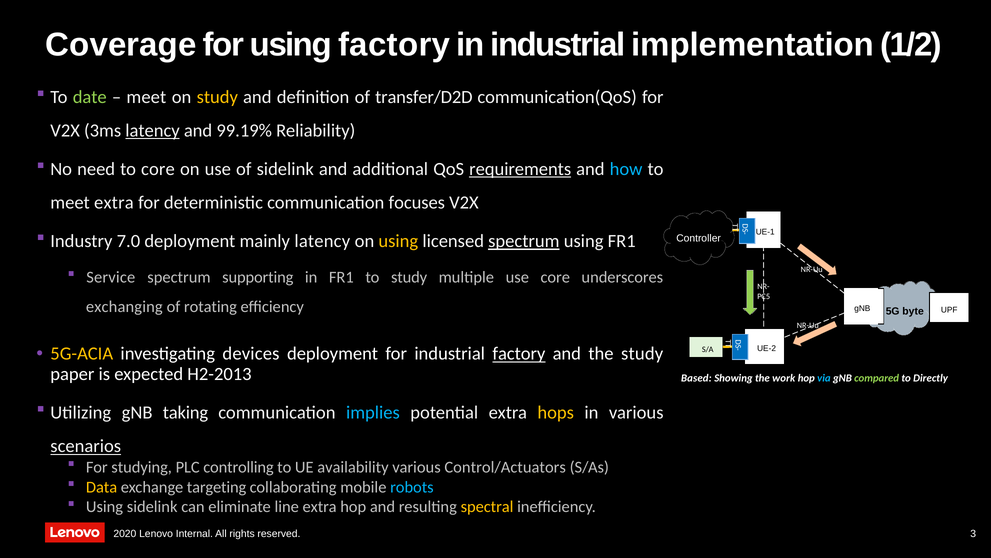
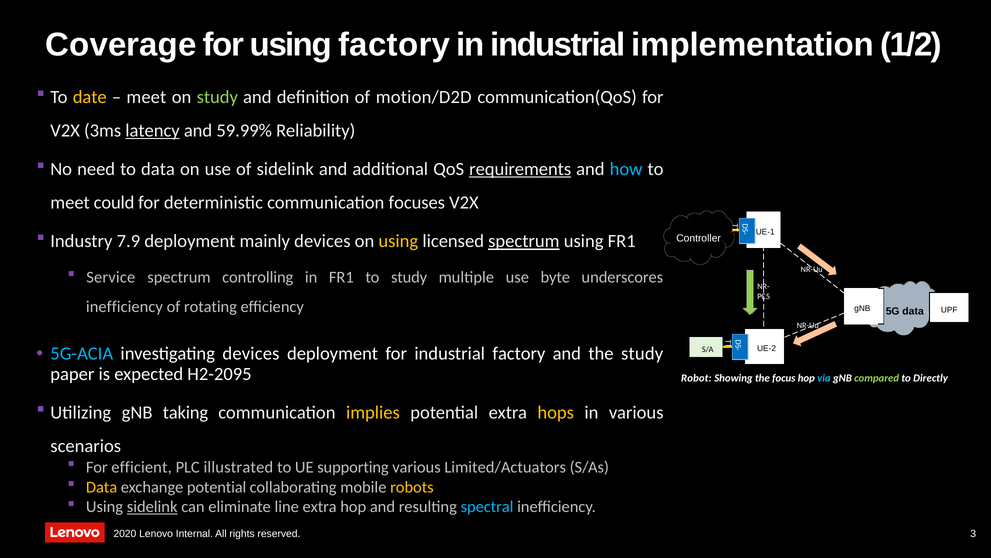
date colour: light green -> yellow
study at (217, 97) colour: yellow -> light green
transfer/D2D: transfer/D2D -> motion/D2D
99.19%: 99.19% -> 59.99%
to core: core -> data
meet extra: extra -> could
7.0: 7.0 -> 7.9
mainly latency: latency -> devices
supporting: supporting -> controlling
use core: core -> byte
exchanging at (124, 307): exchanging -> inefficiency
5G byte: byte -> data
5G-ACIA colour: yellow -> light blue
factory at (519, 354) underline: present -> none
H2-2013: H2-2013 -> H2-2095
Based: Based -> Robot
work: work -> focus
implies colour: light blue -> yellow
scenarios underline: present -> none
studying: studying -> efficient
controlling: controlling -> illustrated
availability: availability -> supporting
Control/Actuators: Control/Actuators -> Limited/Actuators
exchange targeting: targeting -> potential
robots colour: light blue -> yellow
sidelink at (152, 507) underline: none -> present
spectral colour: yellow -> light blue
